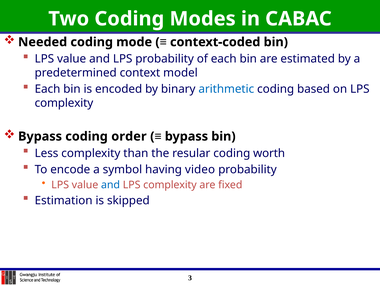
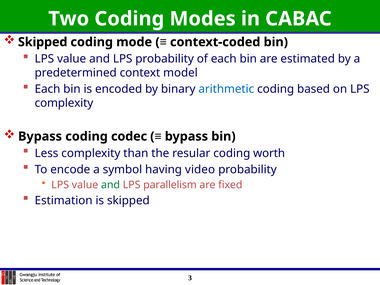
Needed at (43, 42): Needed -> Skipped
order: order -> codec
and at (111, 185) colour: blue -> green
complexity at (170, 185): complexity -> parallelism
